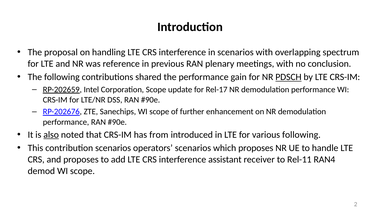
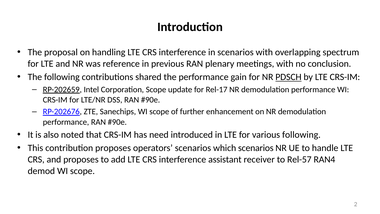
also underline: present -> none
from: from -> need
contribution scenarios: scenarios -> proposes
which proposes: proposes -> scenarios
Rel-11: Rel-11 -> Rel-57
